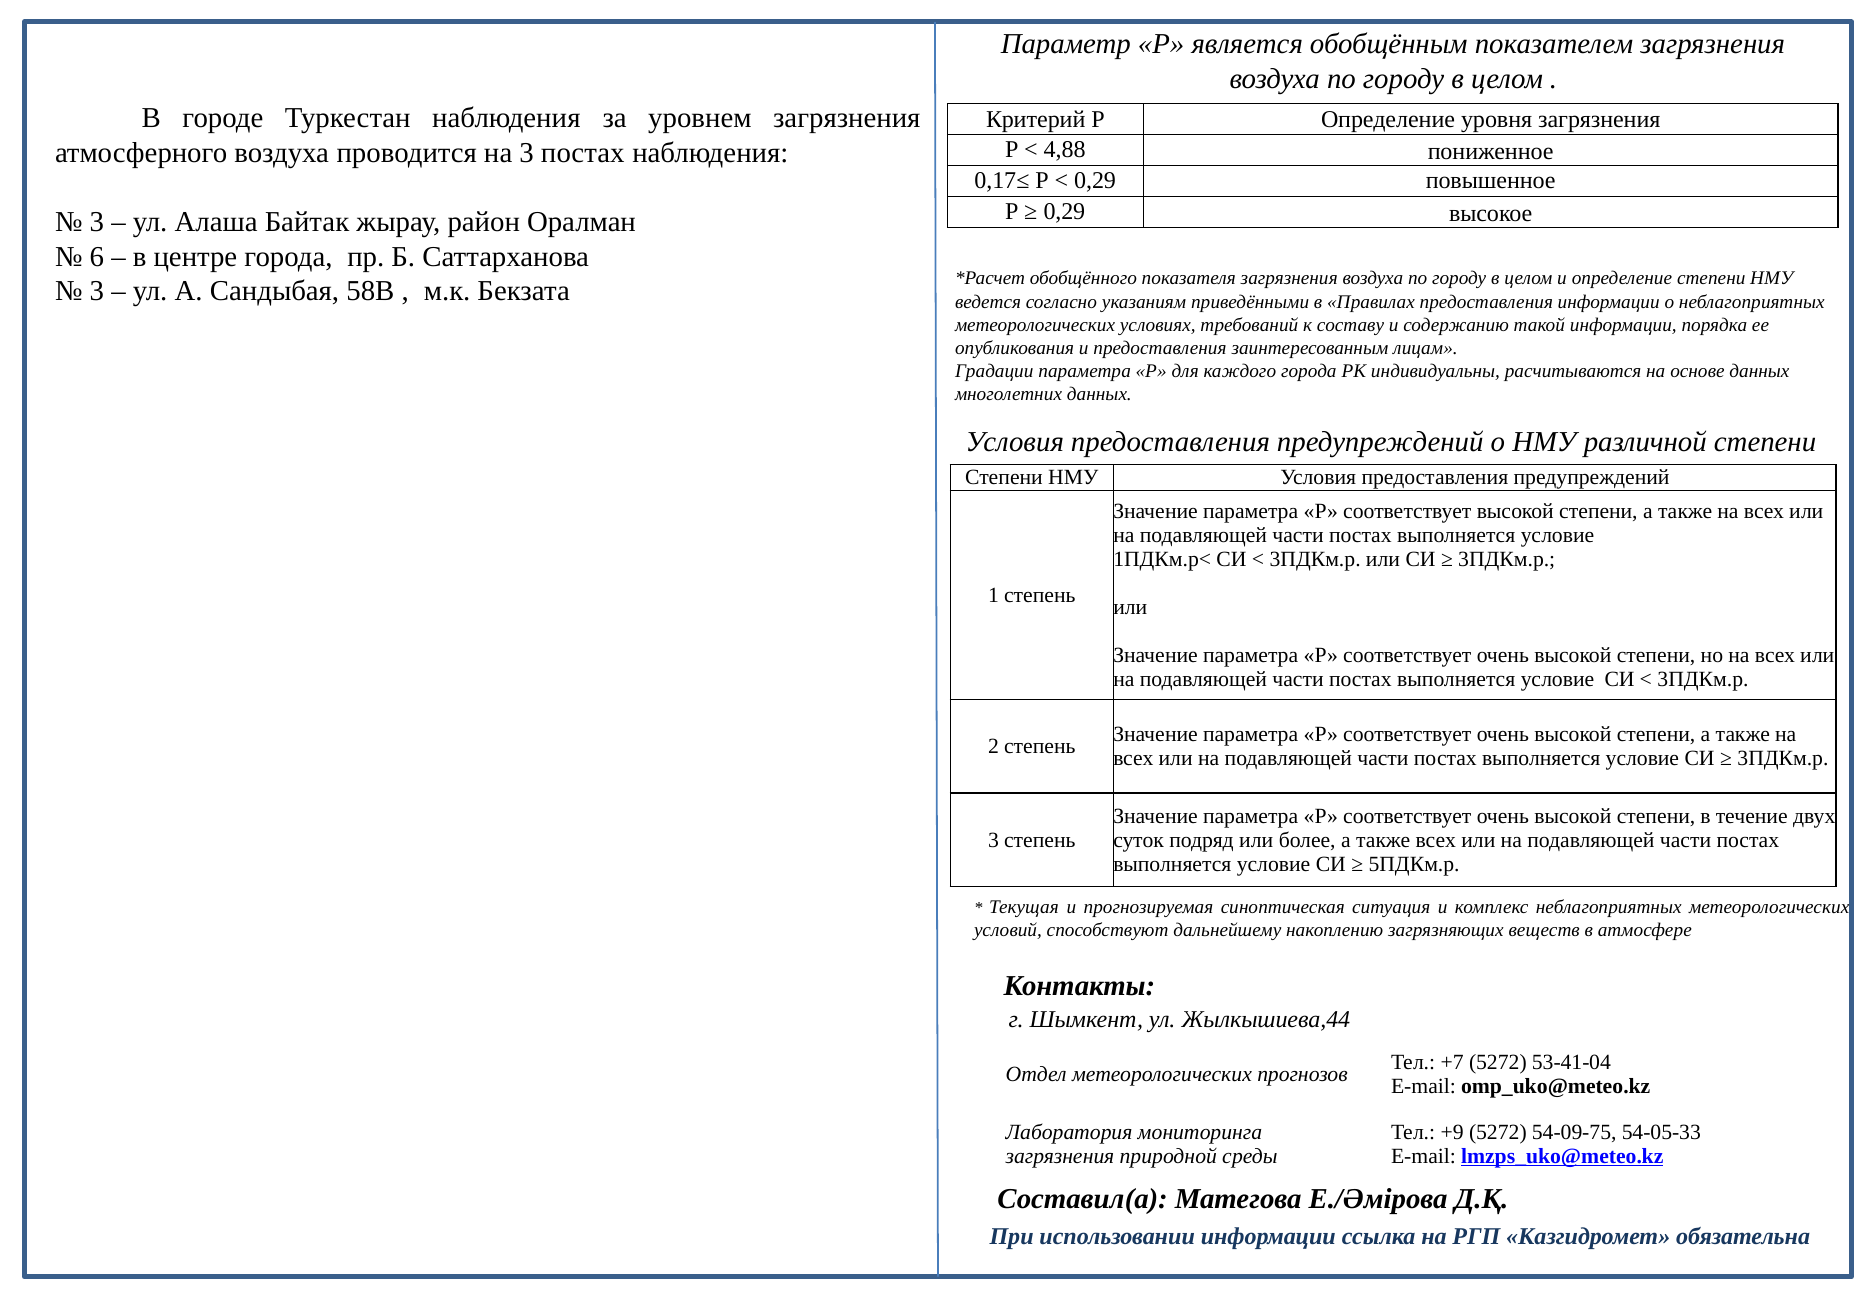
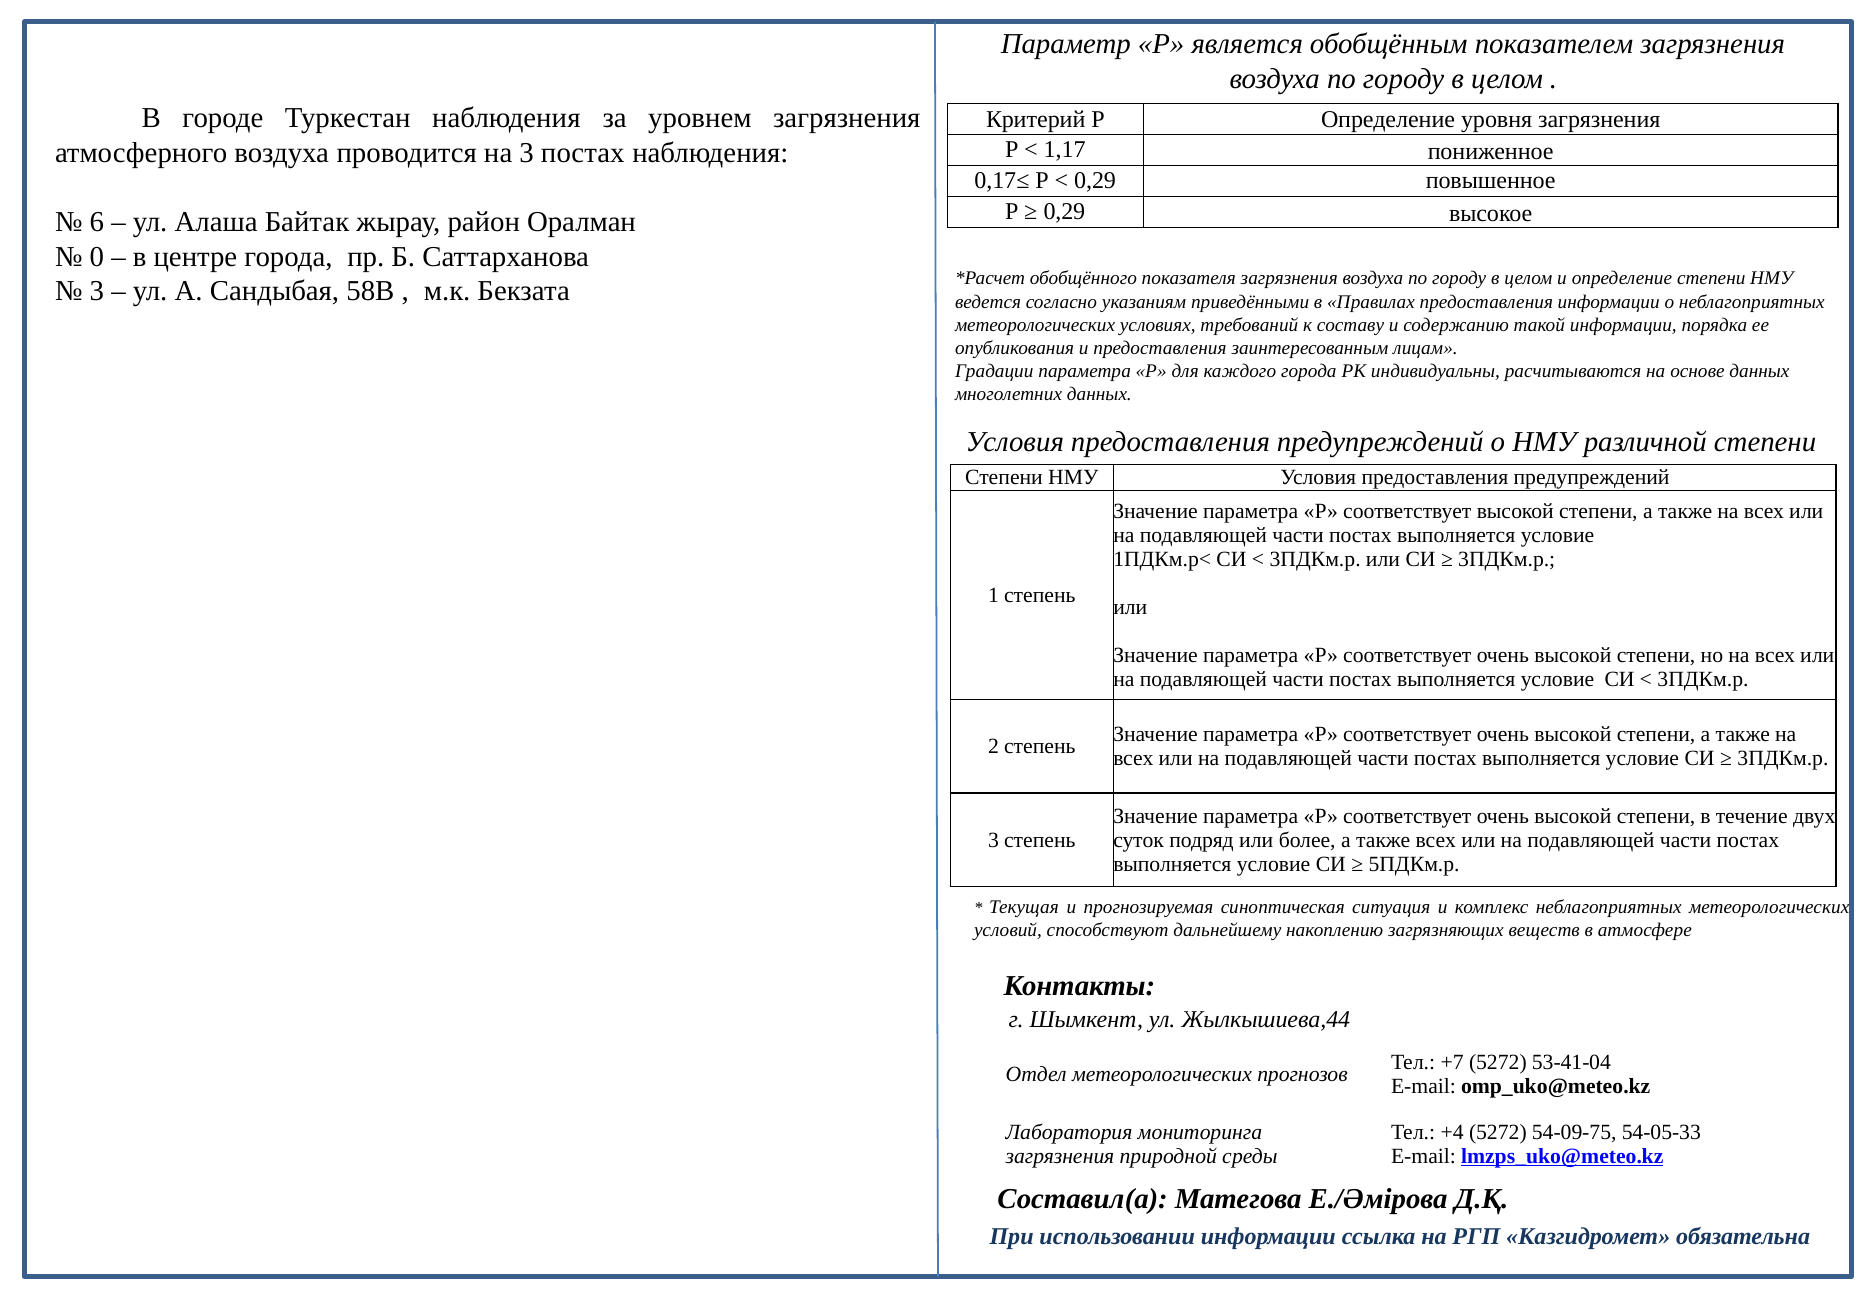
4,88: 4,88 -> 1,17
3 at (97, 222): 3 -> 6
6: 6 -> 0
+9: +9 -> +4
